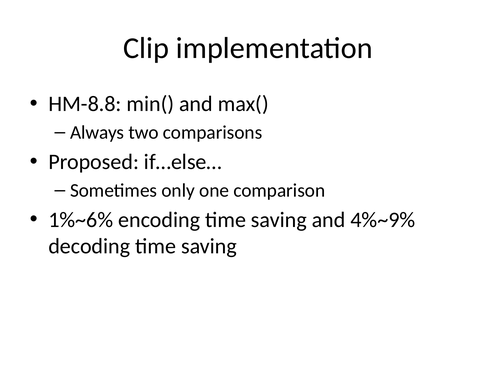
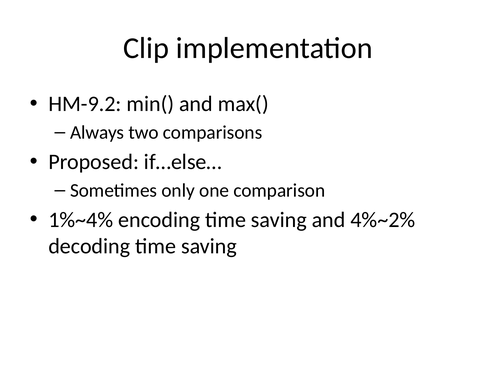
HM-8.8: HM-8.8 -> HM-9.2
1%~6%: 1%~6% -> 1%~4%
4%~9%: 4%~9% -> 4%~2%
